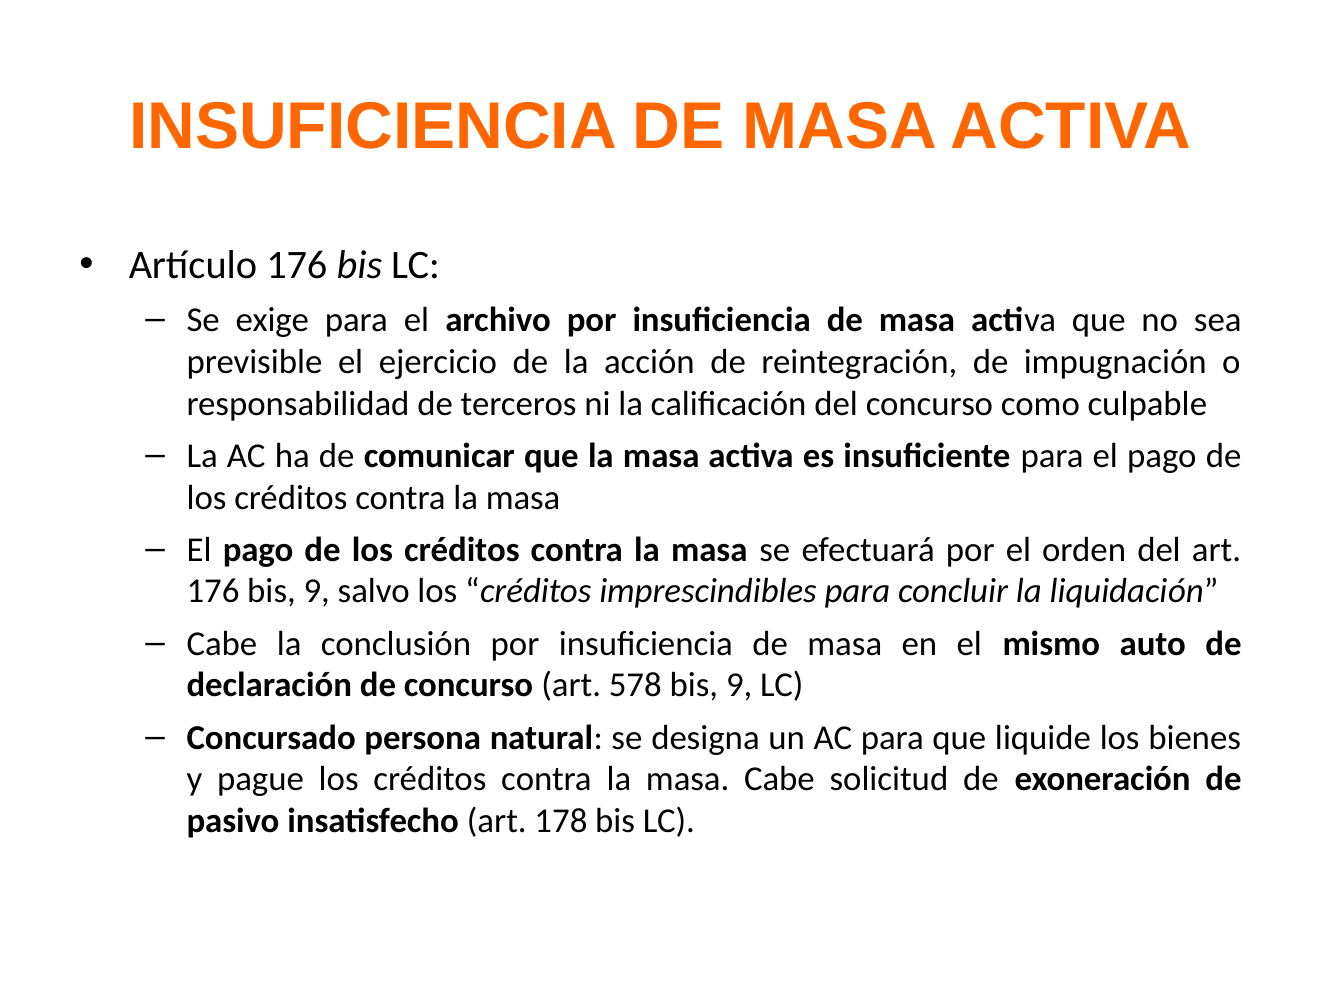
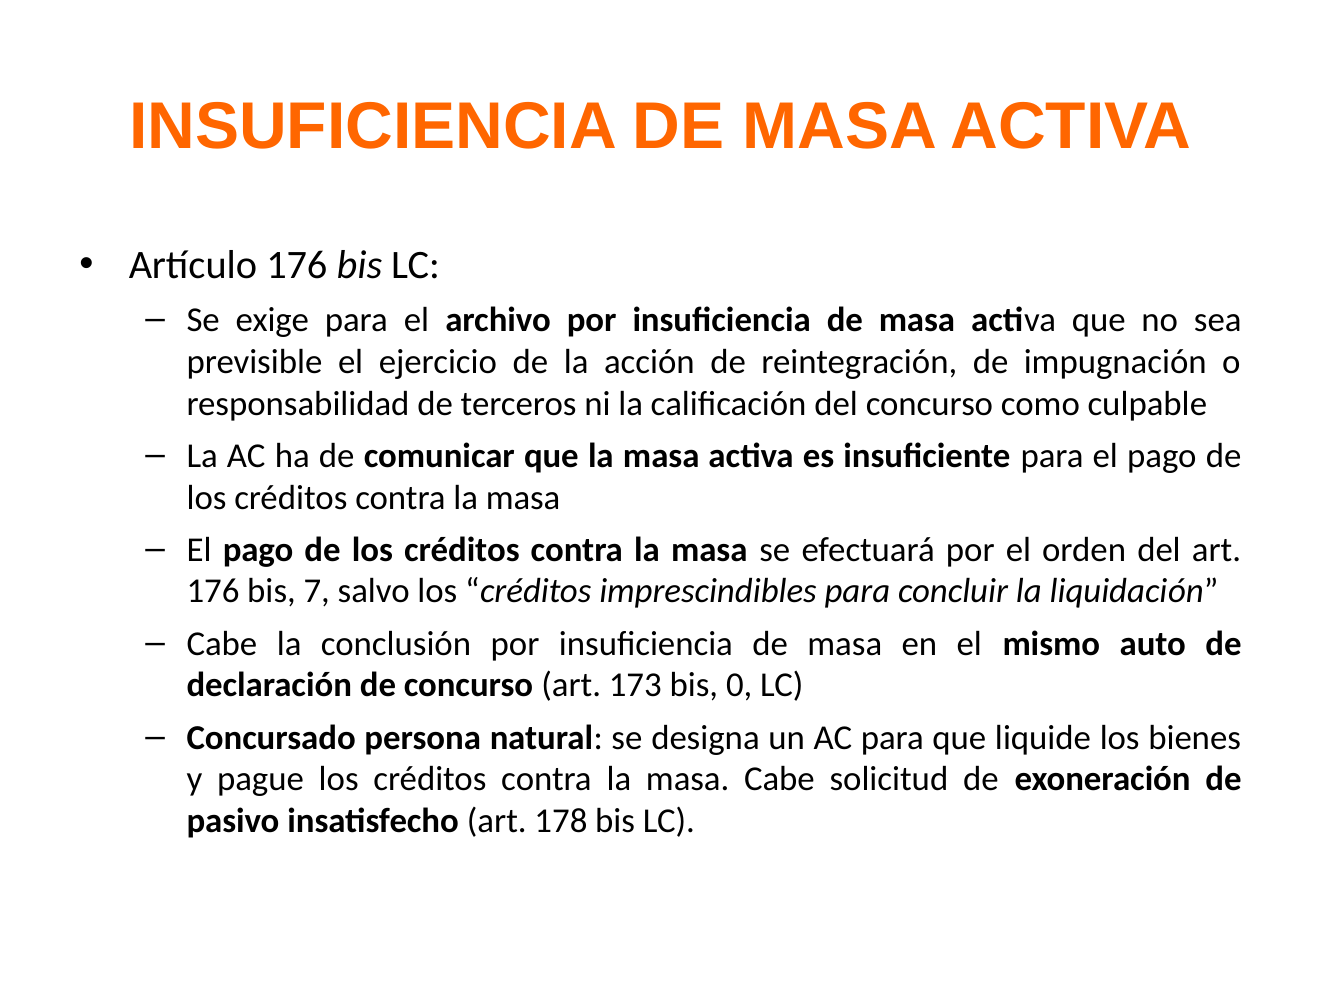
176 bis 9: 9 -> 7
578: 578 -> 173
9 at (739, 685): 9 -> 0
